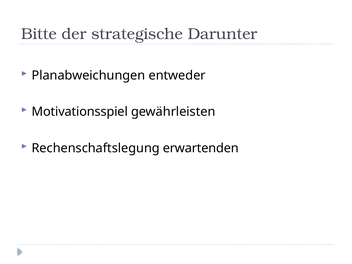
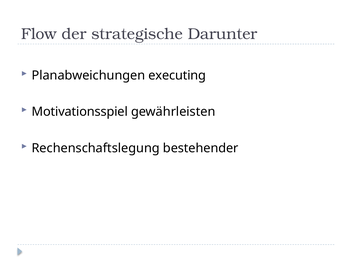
Bitte: Bitte -> Flow
entweder: entweder -> executing
erwartenden: erwartenden -> bestehender
